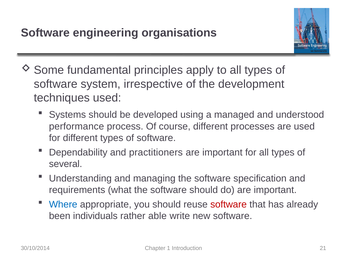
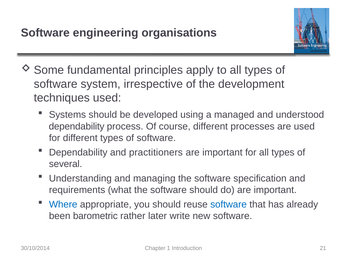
performance at (77, 126): performance -> dependability
software at (229, 205) colour: red -> blue
individuals: individuals -> barometric
able: able -> later
